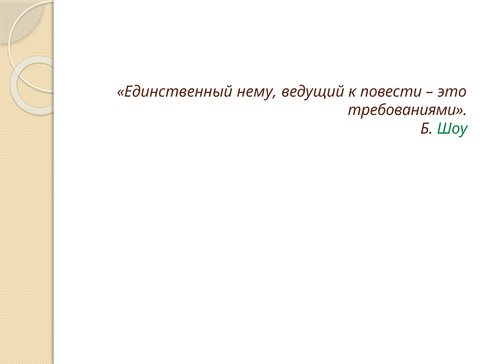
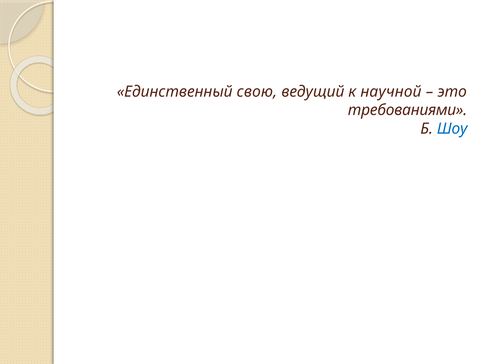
нему: нему -> свою
повести: повести -> научной
Шоу colour: green -> blue
